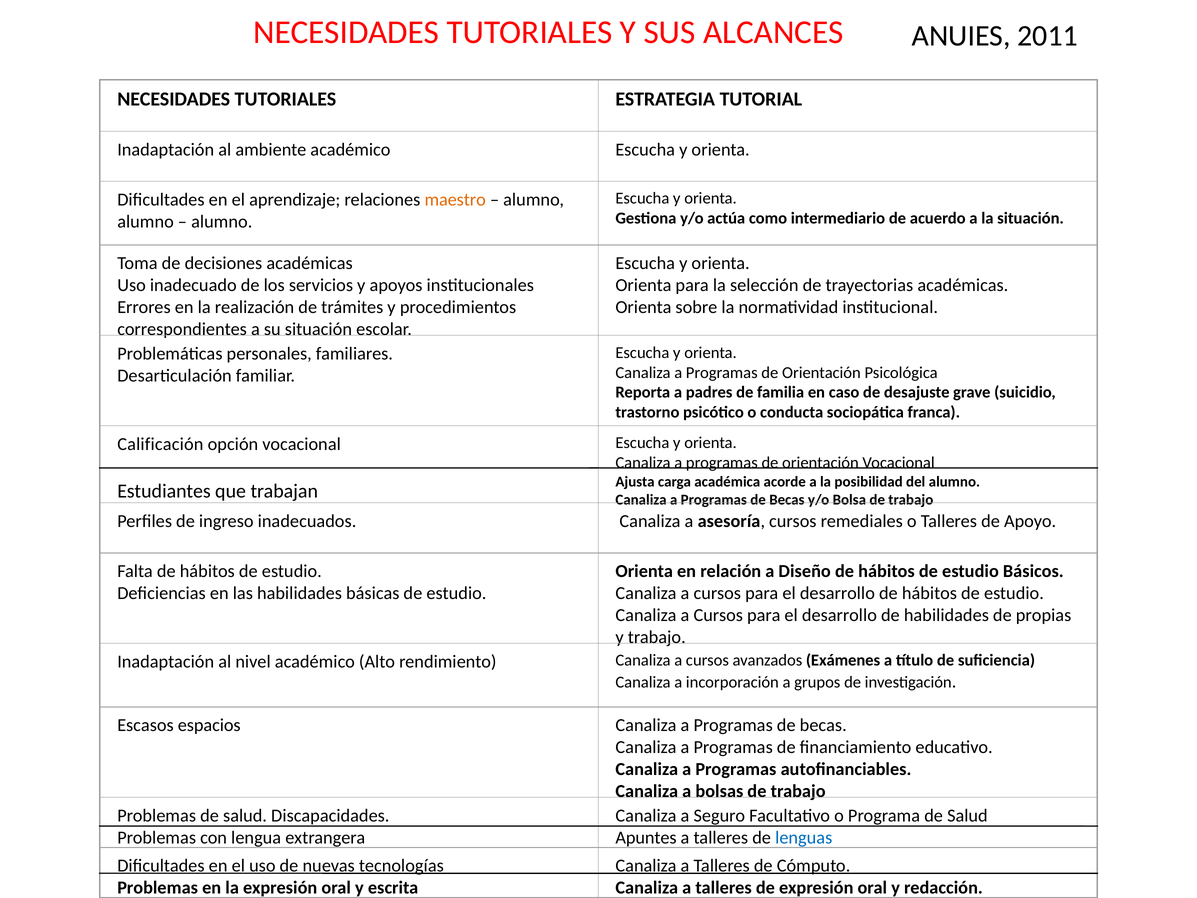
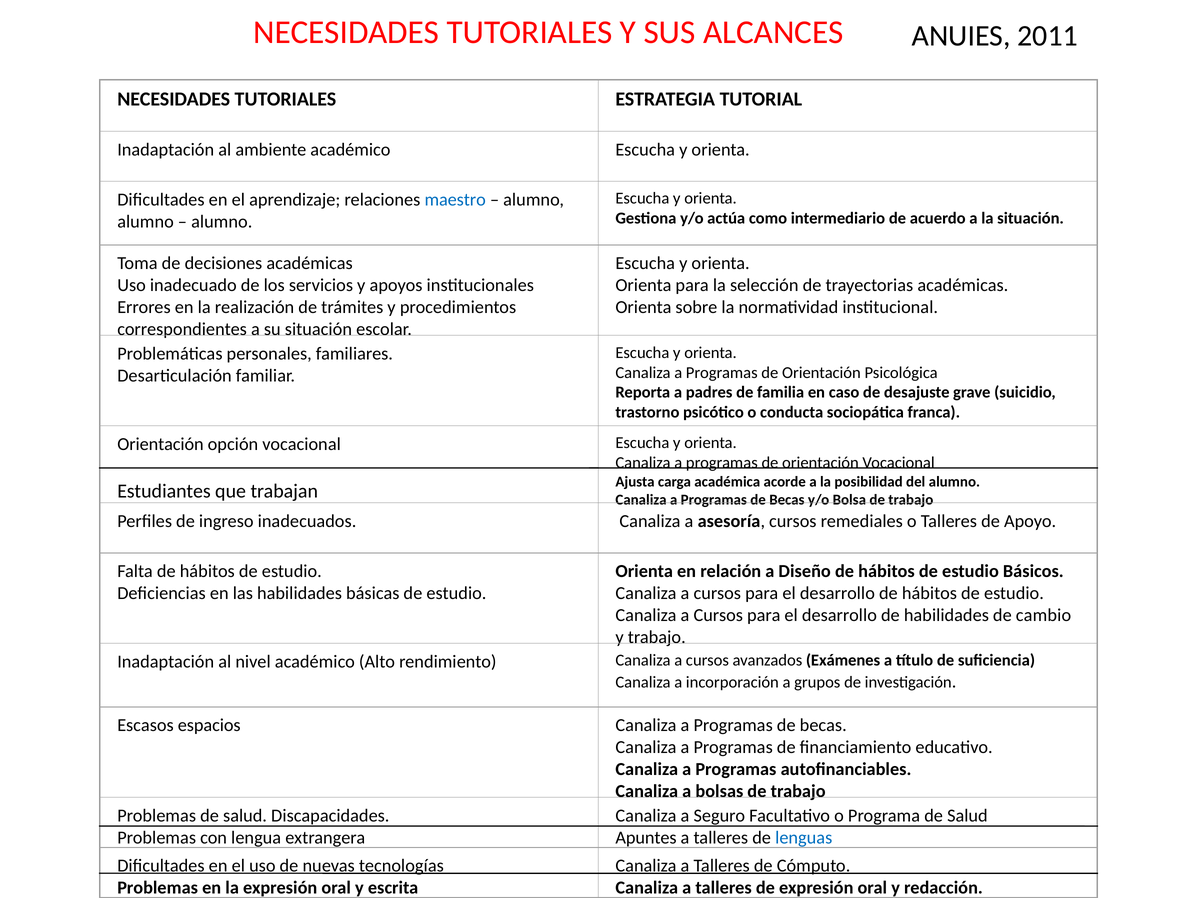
maestro colour: orange -> blue
Calificación at (160, 444): Calificación -> Orientación
propias: propias -> cambio
